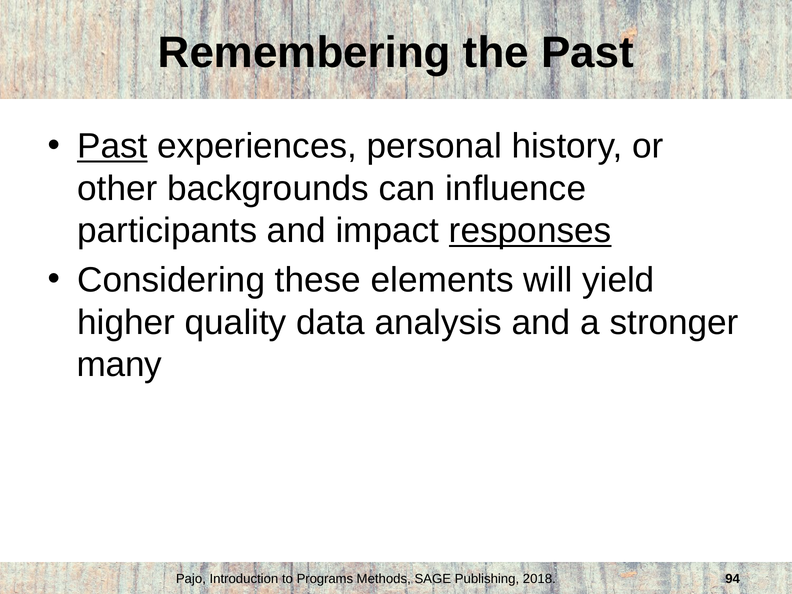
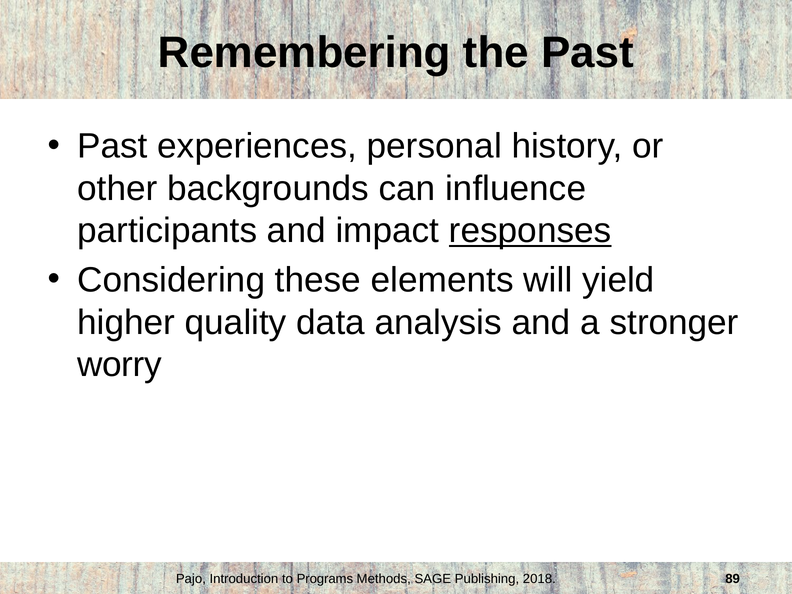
Past at (112, 146) underline: present -> none
many: many -> worry
94: 94 -> 89
